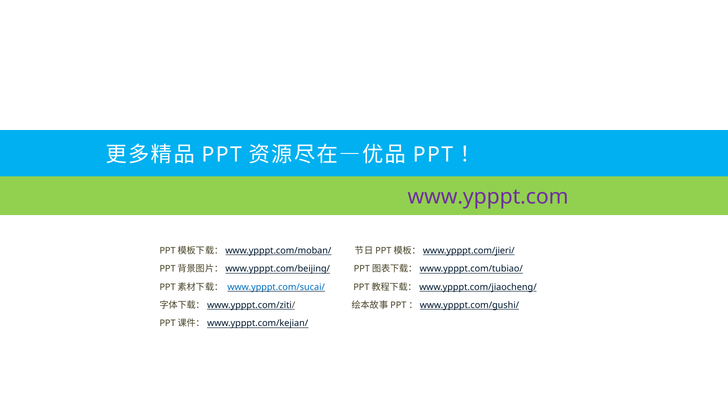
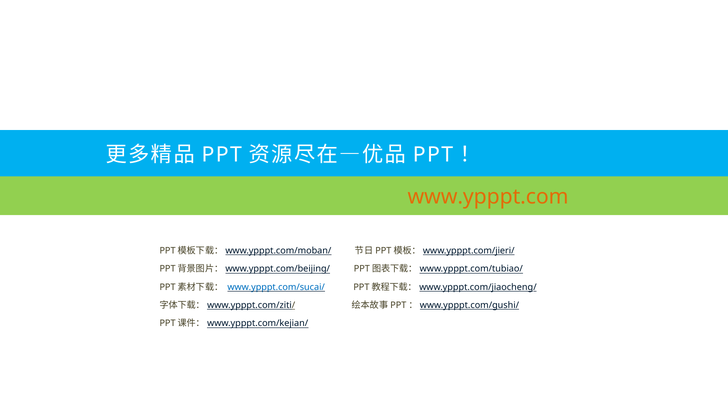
www.ypppt.com colour: purple -> orange
